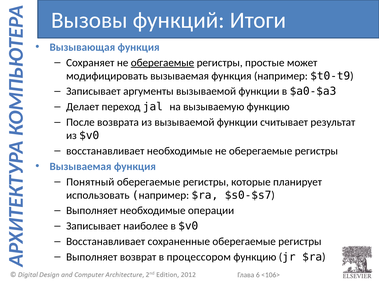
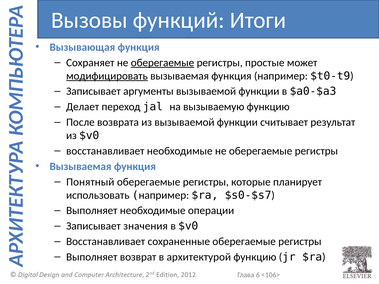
модифицировать underline: none -> present
наиболее: наиболее -> значения
процессором: процессором -> архитектурой
